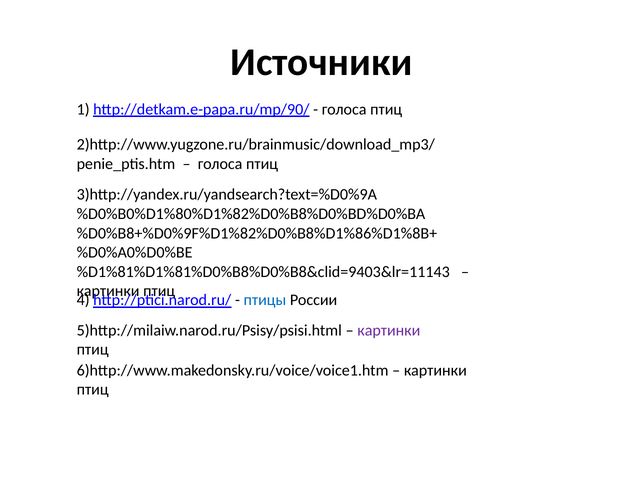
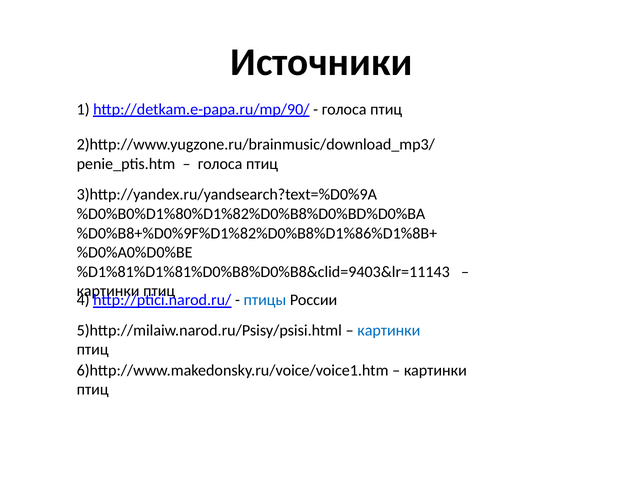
картинки at (389, 330) colour: purple -> blue
